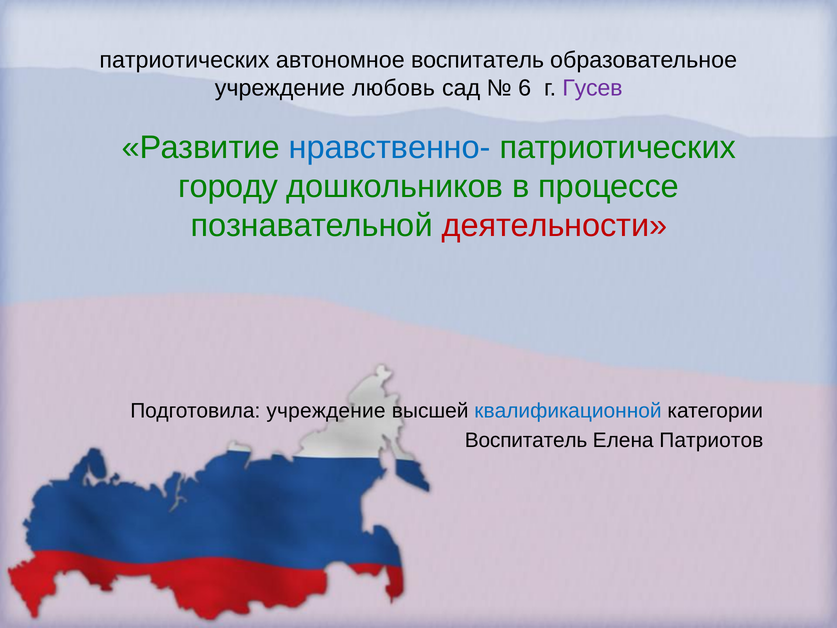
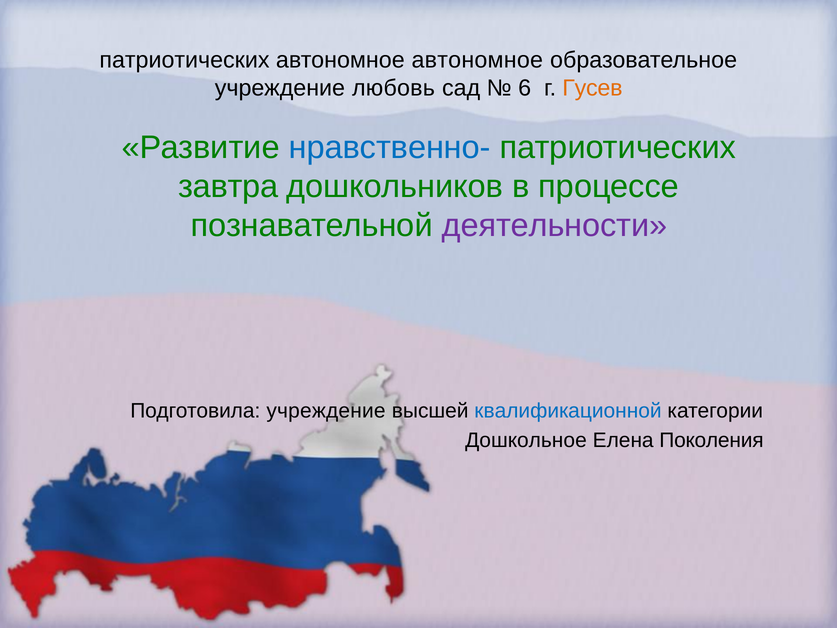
автономное воспитатель: воспитатель -> автономное
Гусев colour: purple -> orange
городу: городу -> завтра
деятельности colour: red -> purple
Воспитатель at (526, 440): Воспитатель -> Дошкольное
Патриотов: Патриотов -> Поколения
